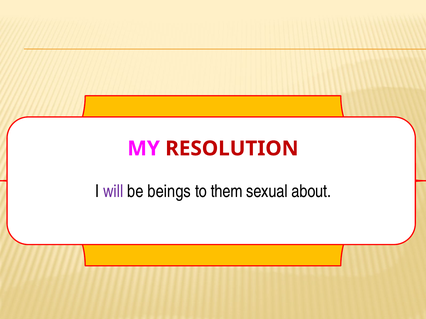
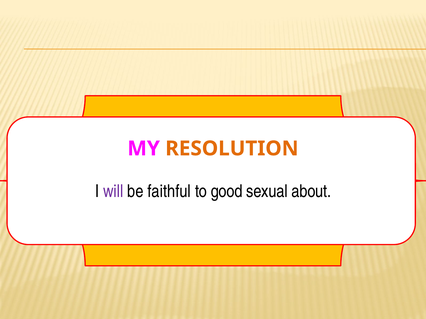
RESOLUTION colour: red -> orange
beings: beings -> faithful
them: them -> good
